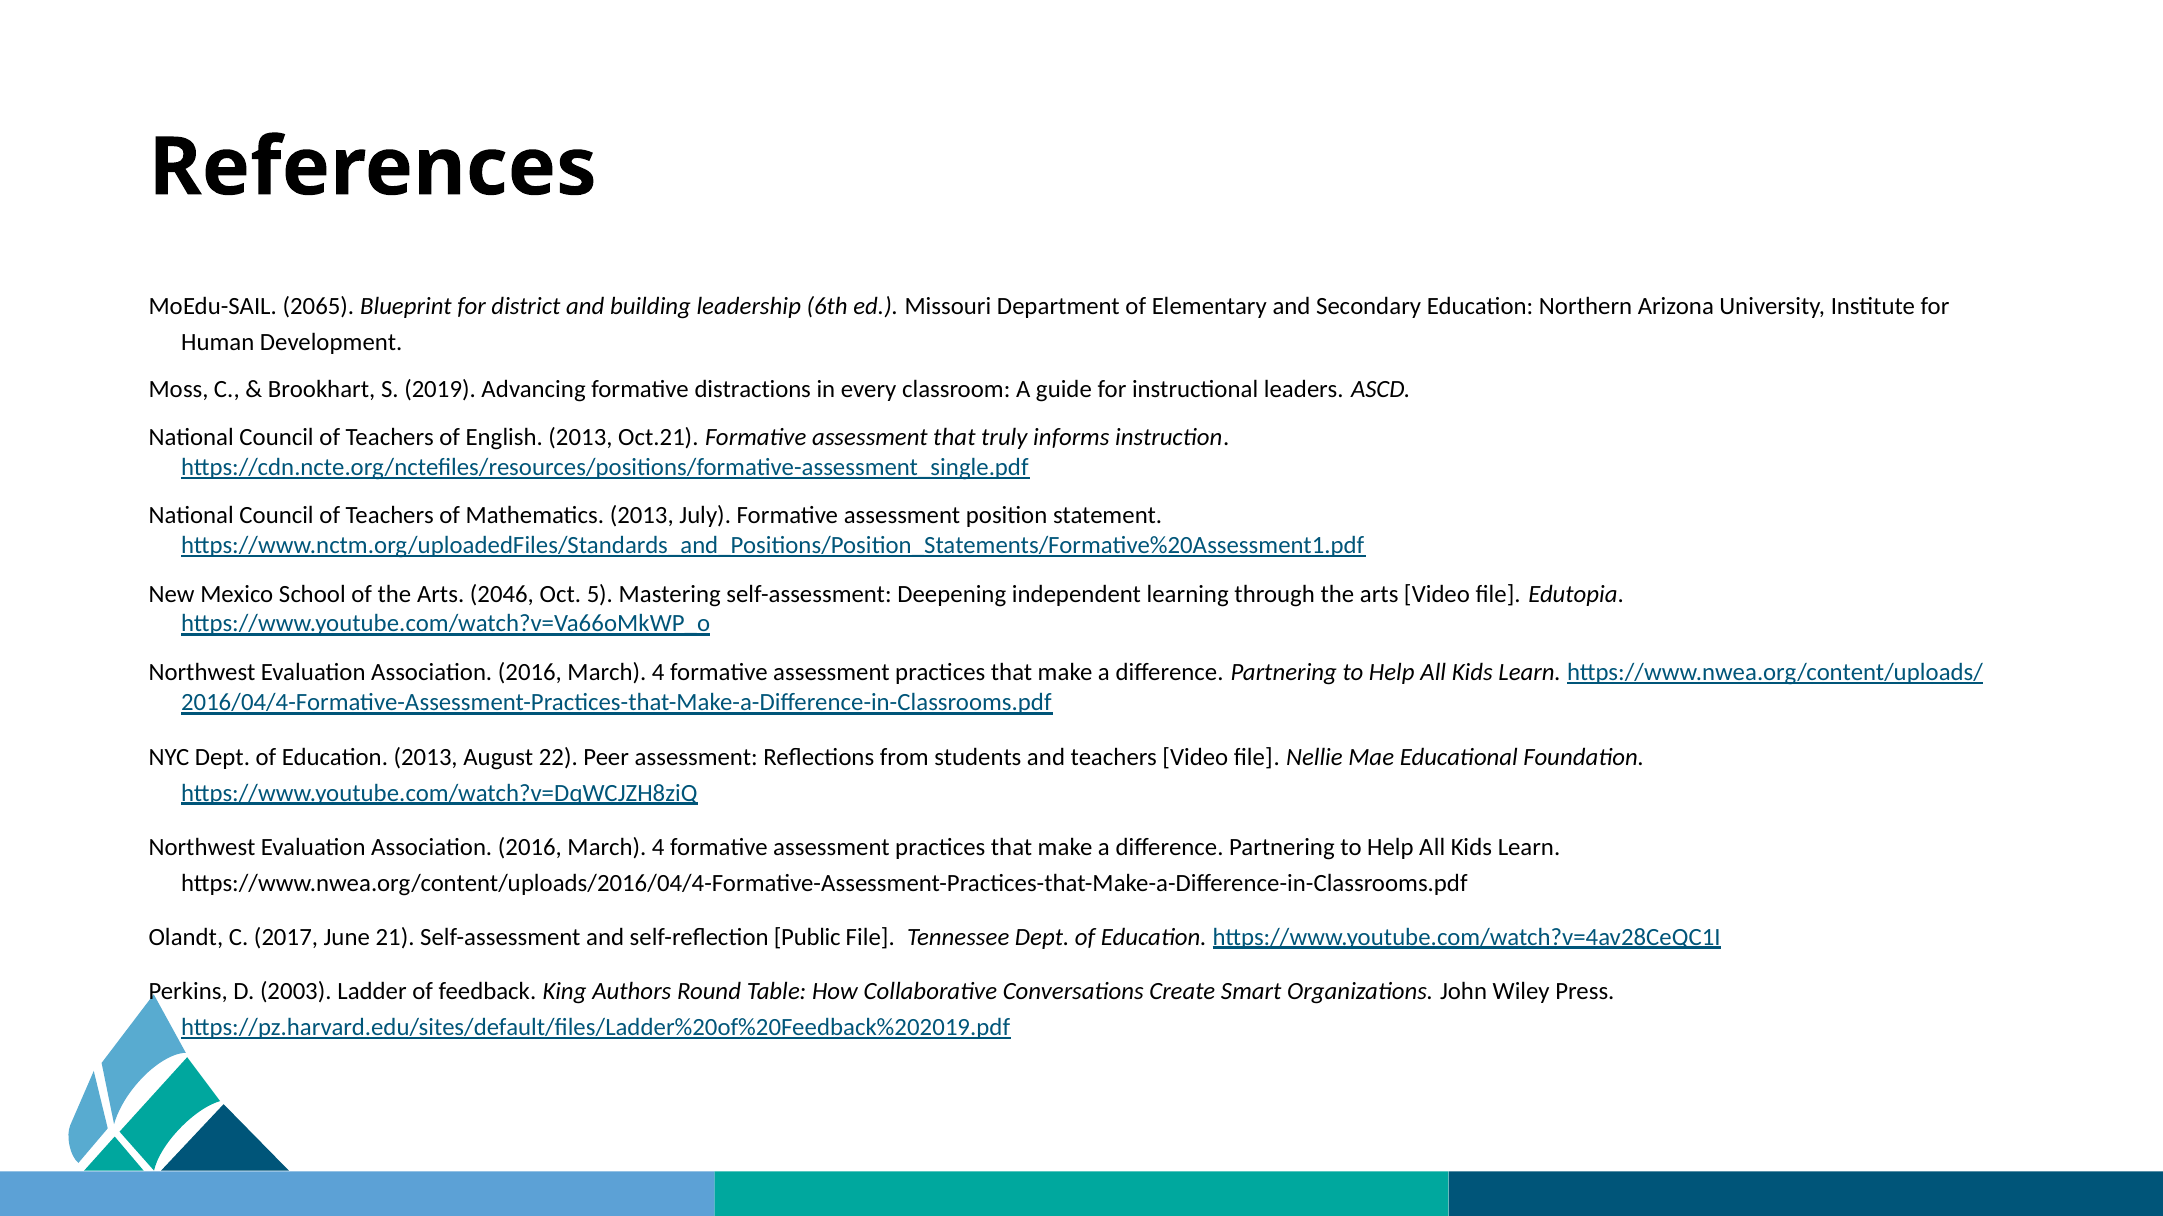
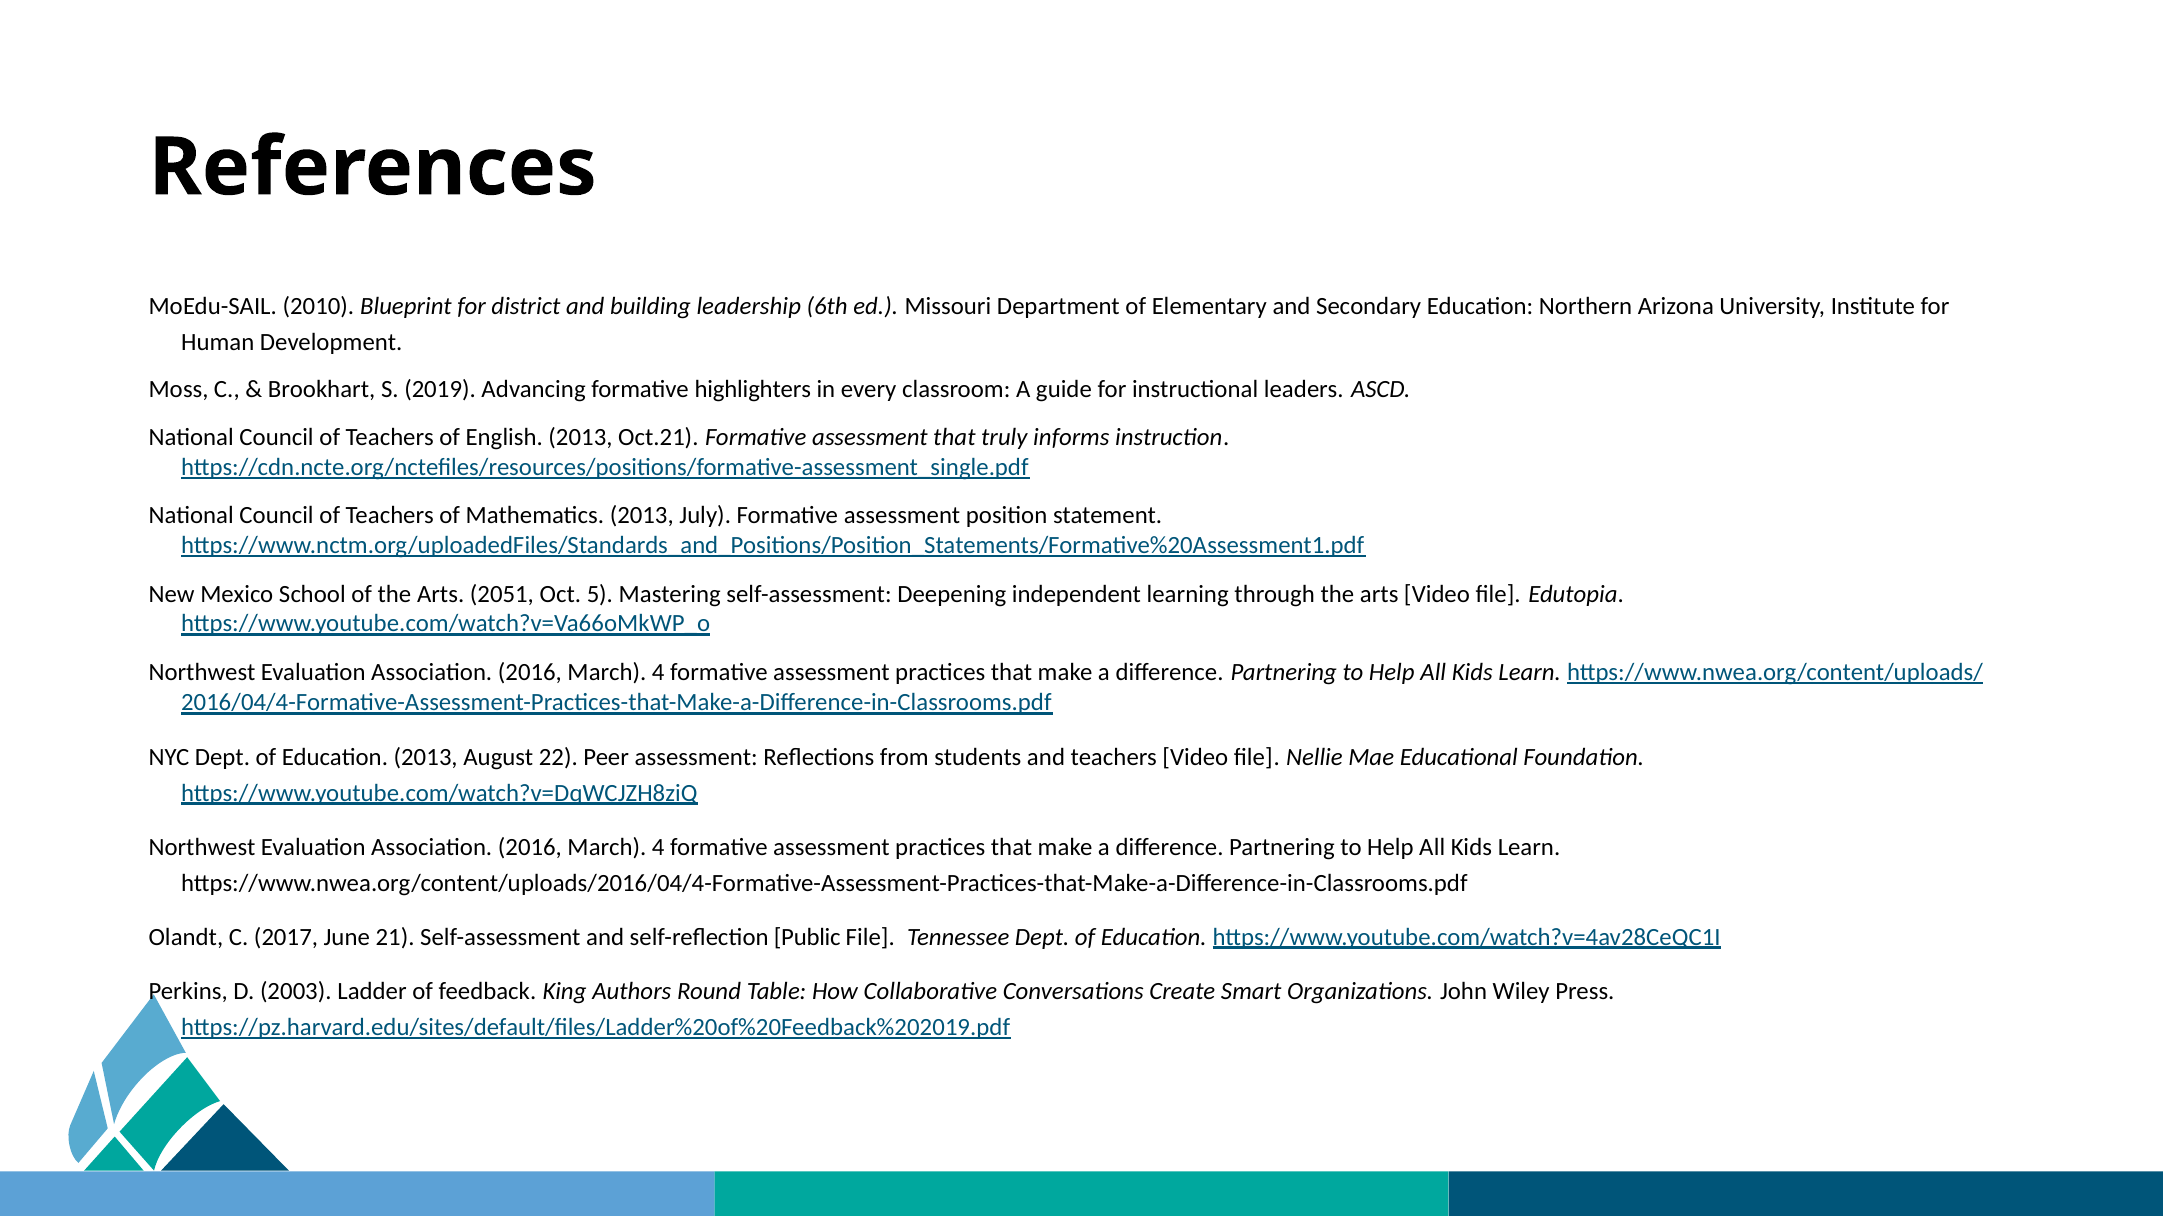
2065: 2065 -> 2010
distractions: distractions -> highlighters
2046: 2046 -> 2051
